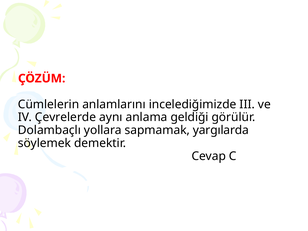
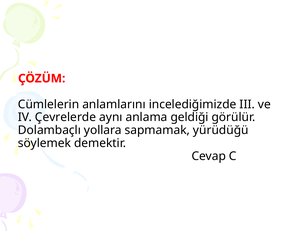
yargılarda: yargılarda -> yürüdüğü
